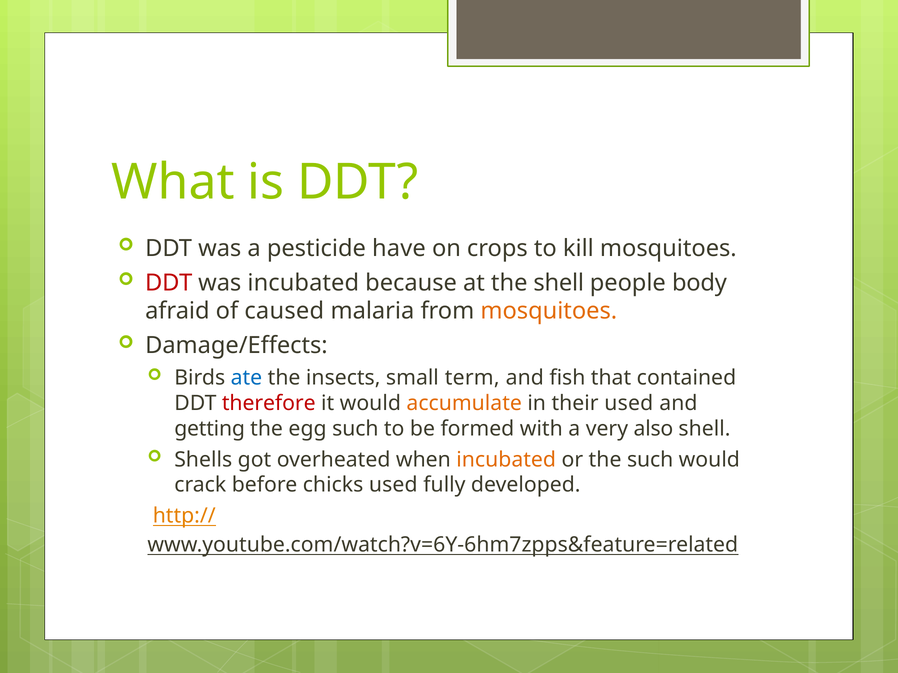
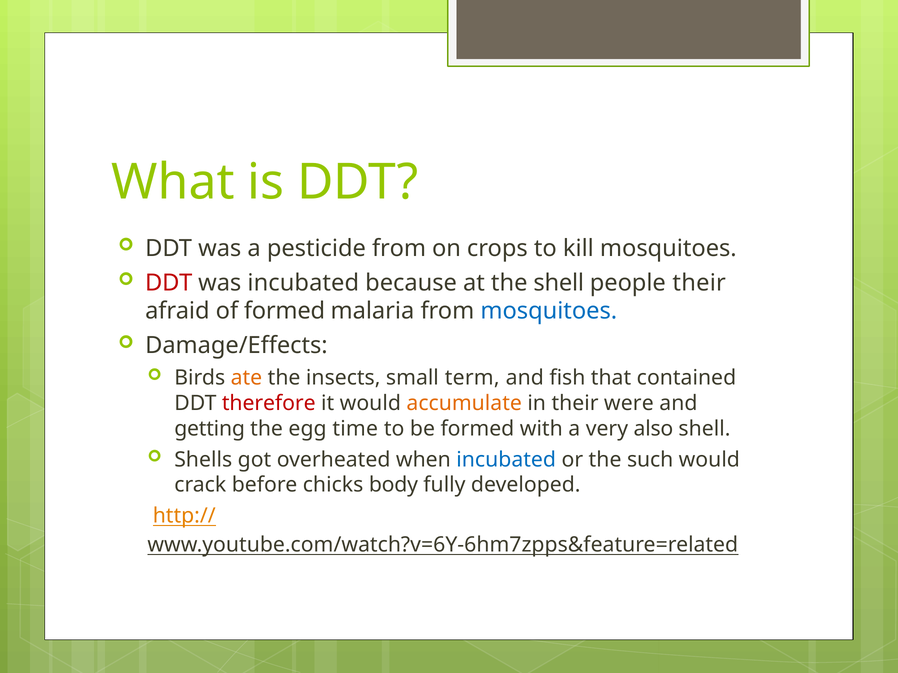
pesticide have: have -> from
people body: body -> their
of caused: caused -> formed
mosquitoes at (549, 311) colour: orange -> blue
ate colour: blue -> orange
their used: used -> were
egg such: such -> time
incubated at (506, 460) colour: orange -> blue
chicks used: used -> body
